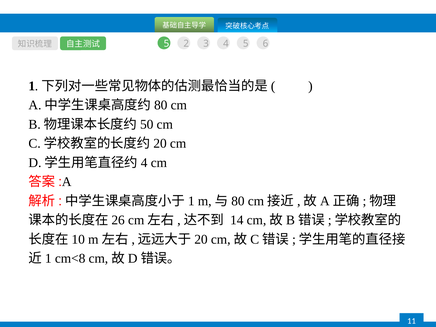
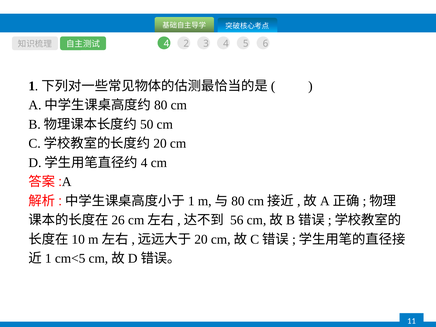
5 at (166, 44): 5 -> 4
14: 14 -> 56
cm<8: cm<8 -> cm<5
